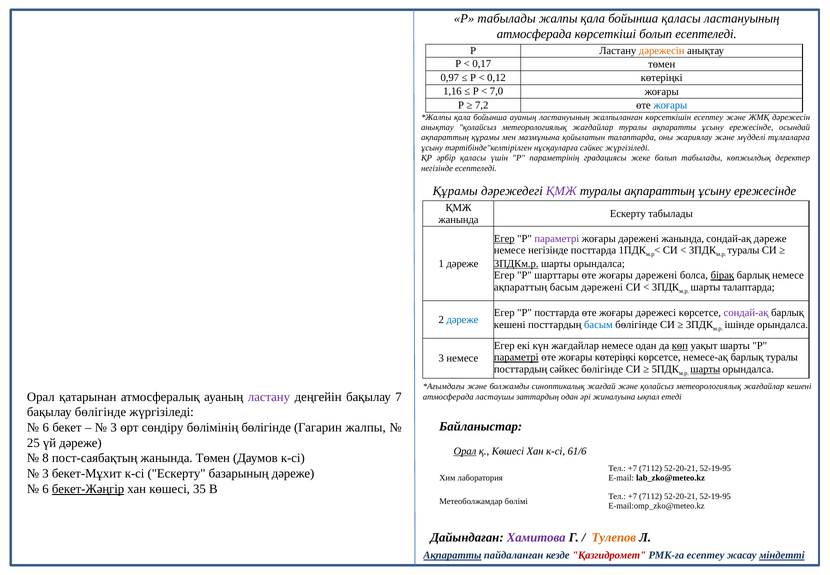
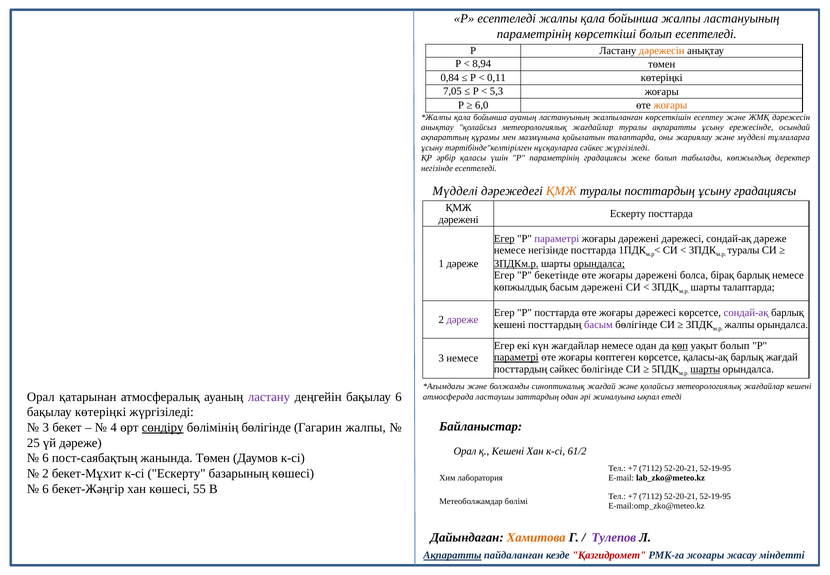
Р табылады: табылады -> есептеледі
бойынша қаласы: қаласы -> жалпы
атмосферада at (534, 34): атмосферада -> параметрінің
0,17: 0,17 -> 8,94
0,97: 0,97 -> 0,84
0,12: 0,12 -> 0,11
1,16: 1,16 -> 7,05
7,0: 7,0 -> 5,3
7,2: 7,2 -> 6,0
жоғары at (670, 105) colour: blue -> orange
Құрамы at (455, 191): Құрамы -> Мүдделі
ҚМЖ at (561, 191) colour: purple -> orange
туралы ақпараттың: ақпараттың -> посттардың
ережесінде at (765, 191): ережесінде -> градациясы
Ескерту табылады: табылады -> посттарда
жанында at (459, 219): жанында -> дәрежені
дәрежені жанында: жанында -> дәрежесі
орындалса at (599, 264) underline: none -> present
шарттары: шарттары -> бекетінде
бірақ underline: present -> none
ақпараттың at (521, 287): ақпараттың -> көпжылдық
дәреже at (462, 319) colour: blue -> purple
басым at (598, 324) colour: blue -> purple
ішінде at (739, 324): ішінде -> жалпы
уақыт шарты: шарты -> болып
жоғары көтеріңкі: көтеріңкі -> көптеген
немесе-ақ: немесе-ақ -> қаласы-ақ
барлық туралы: туралы -> жағдай
бақылау 7: 7 -> 6
бақылау бөлігінде: бөлігінде -> көтеріңкі
6 at (46, 427): 6 -> 3
3 at (114, 427): 3 -> 4
сөндіру underline: none -> present
Орал at (465, 451) underline: present -> none
қ Көшесі: Көшесі -> Кешені
61/6: 61/6 -> 61/2
8 at (46, 458): 8 -> 6
3 at (46, 473): 3 -> 2
базарының дәреже: дәреже -> көшесі
бекет-Жәңгір underline: present -> none
35: 35 -> 55
Хамитова colour: purple -> orange
Тулепов colour: orange -> purple
РМК-ға есептеу: есептеу -> жоғары
міндетті underline: present -> none
